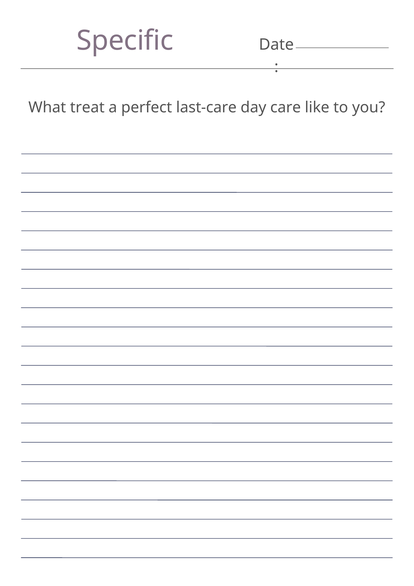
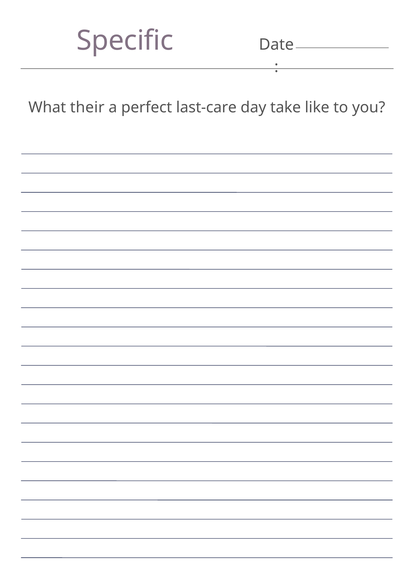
treat: treat -> their
care: care -> take
